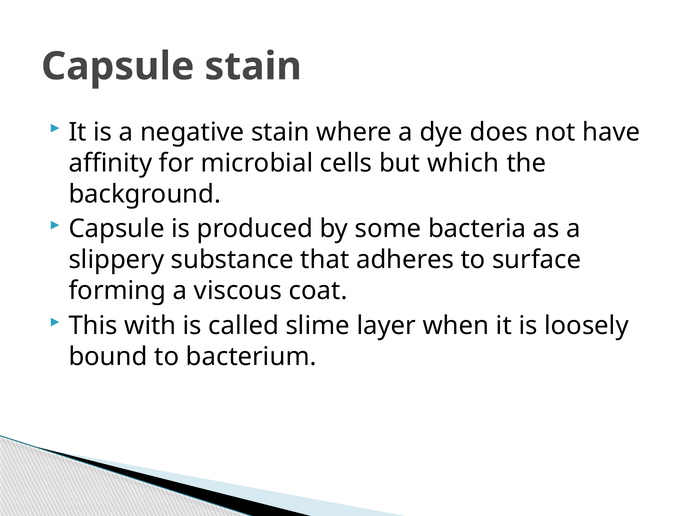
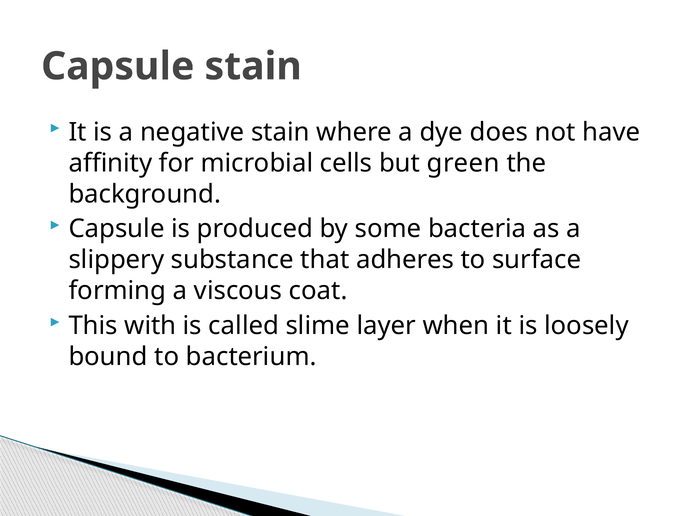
which: which -> green
